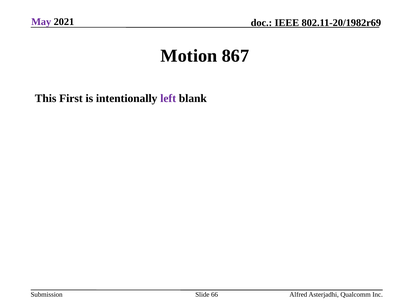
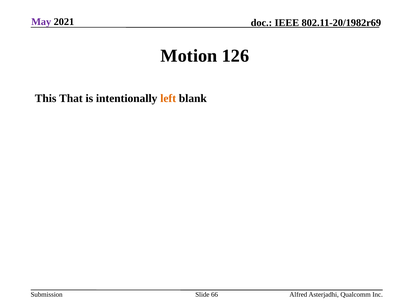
867: 867 -> 126
First: First -> That
left colour: purple -> orange
